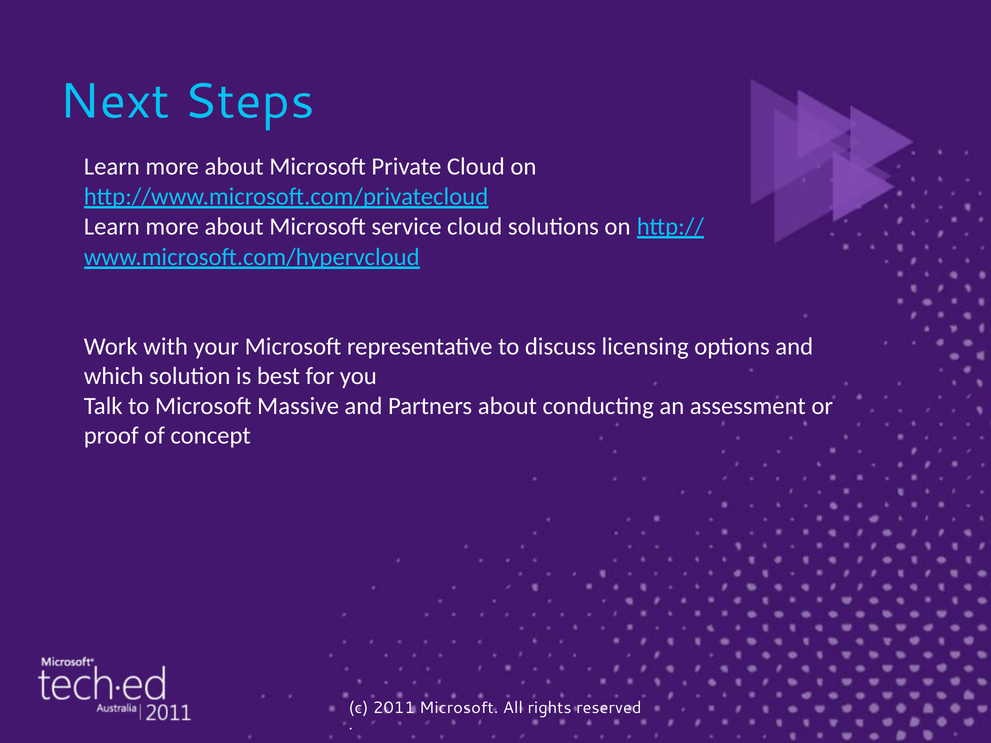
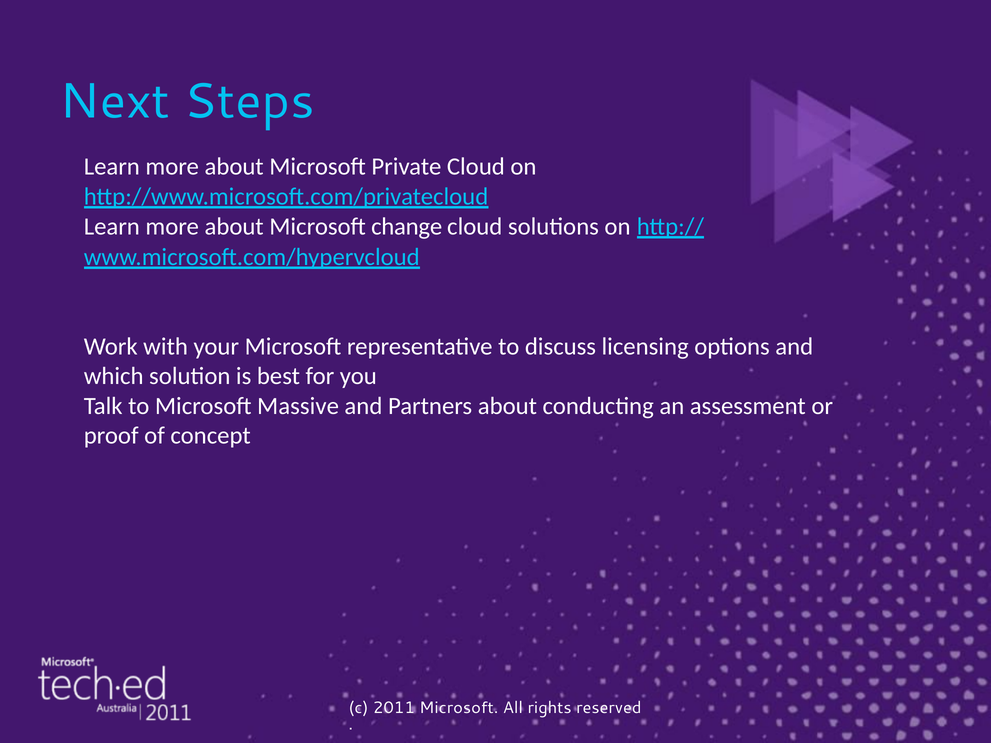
service: service -> change
